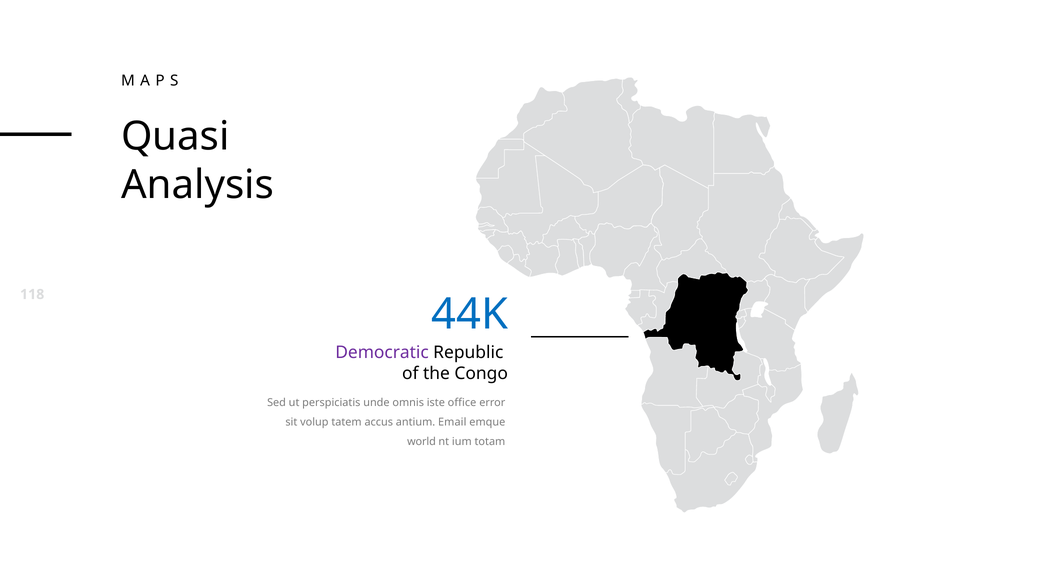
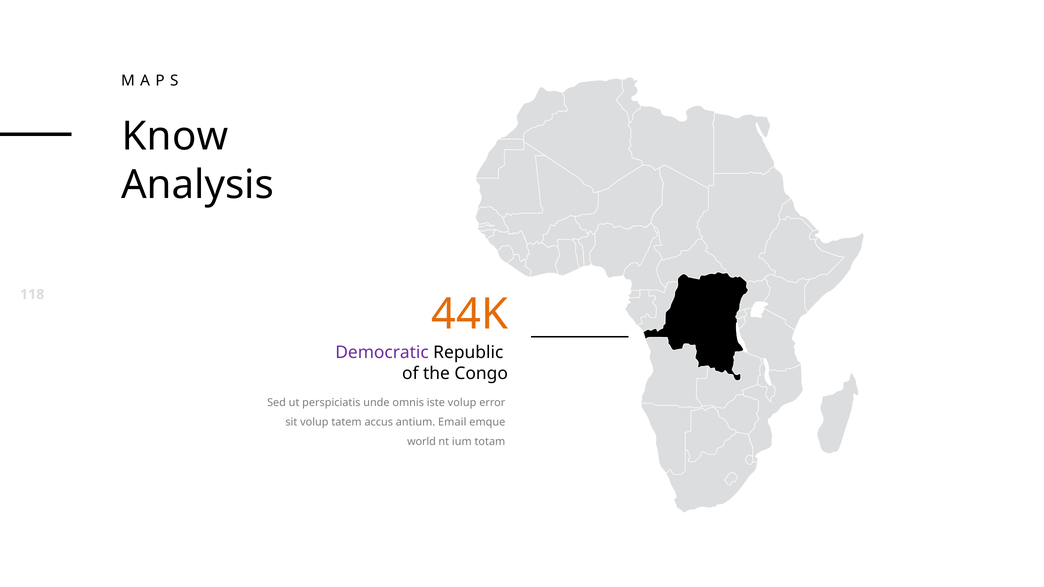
Quasi: Quasi -> Know
44K colour: blue -> orange
iste office: office -> volup
